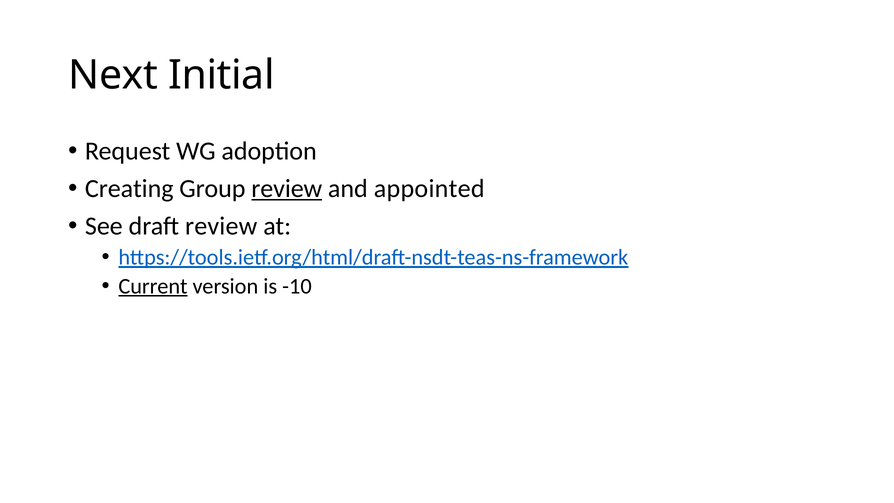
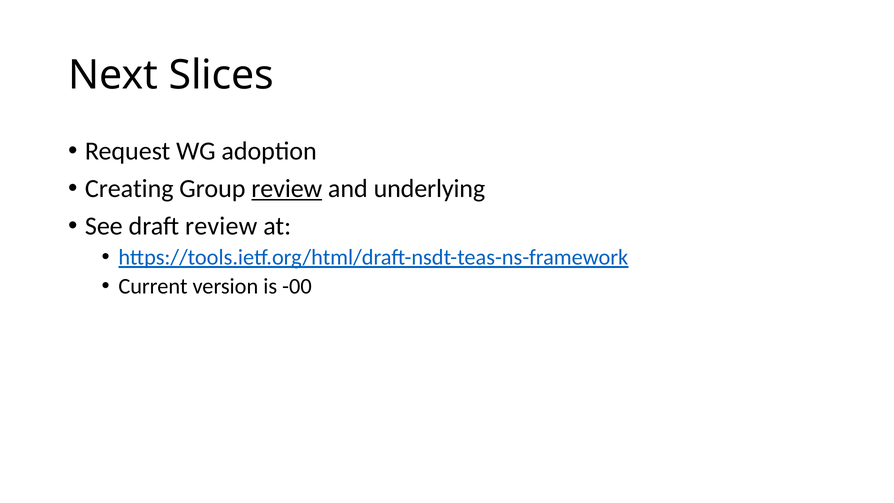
Initial: Initial -> Slices
appointed: appointed -> underlying
Current underline: present -> none
-10: -10 -> -00
